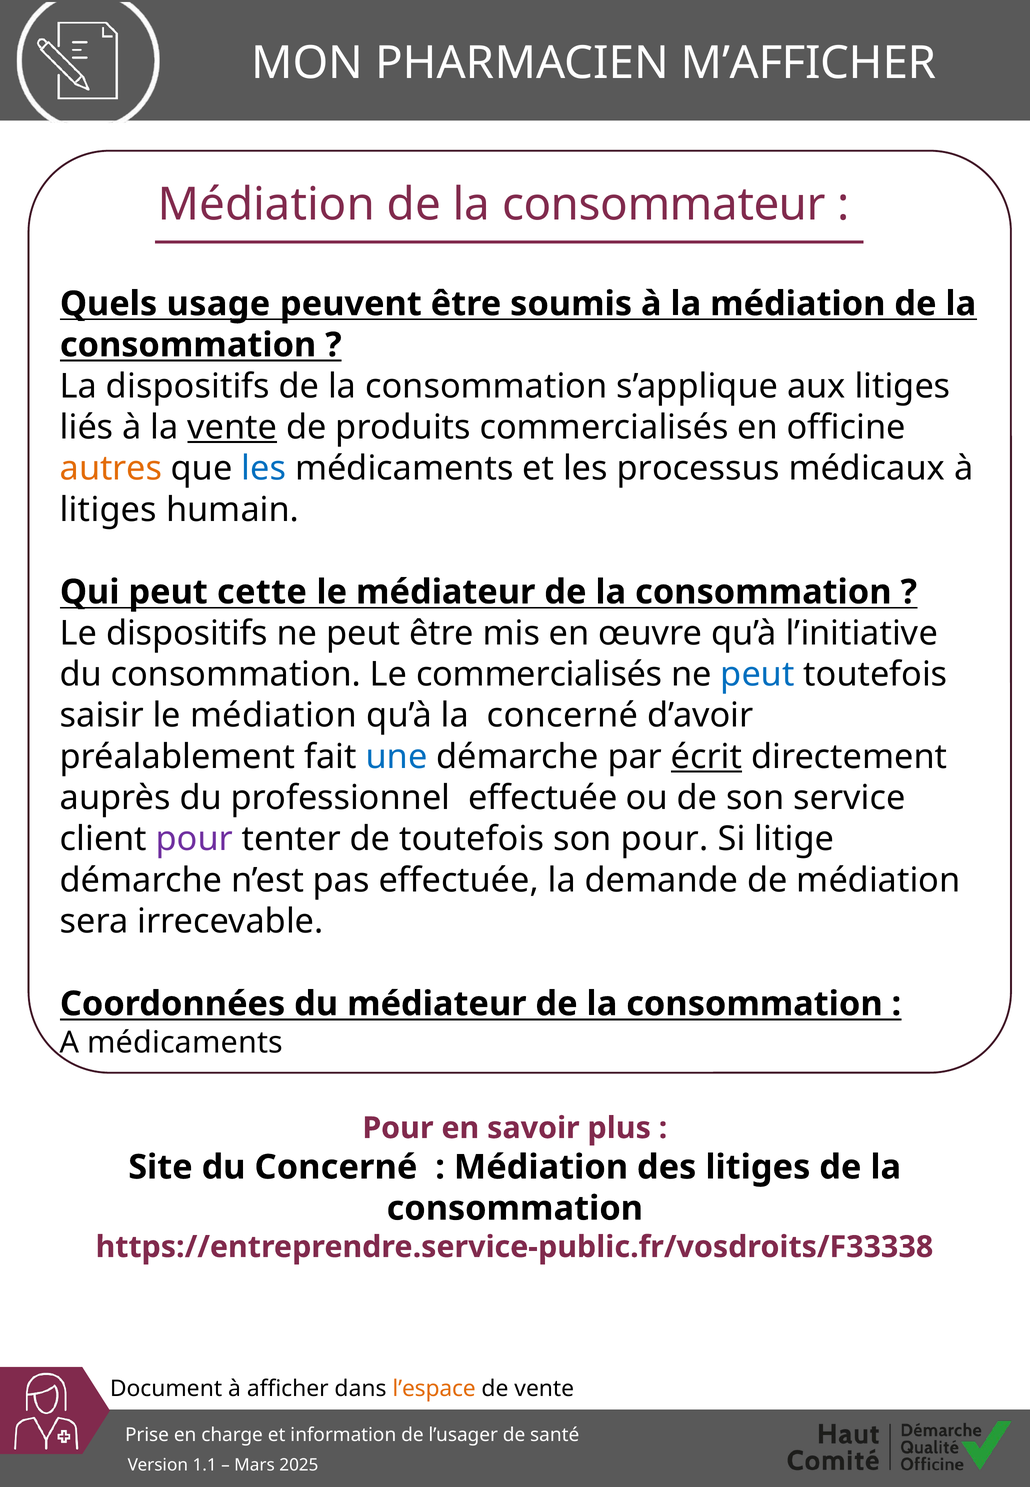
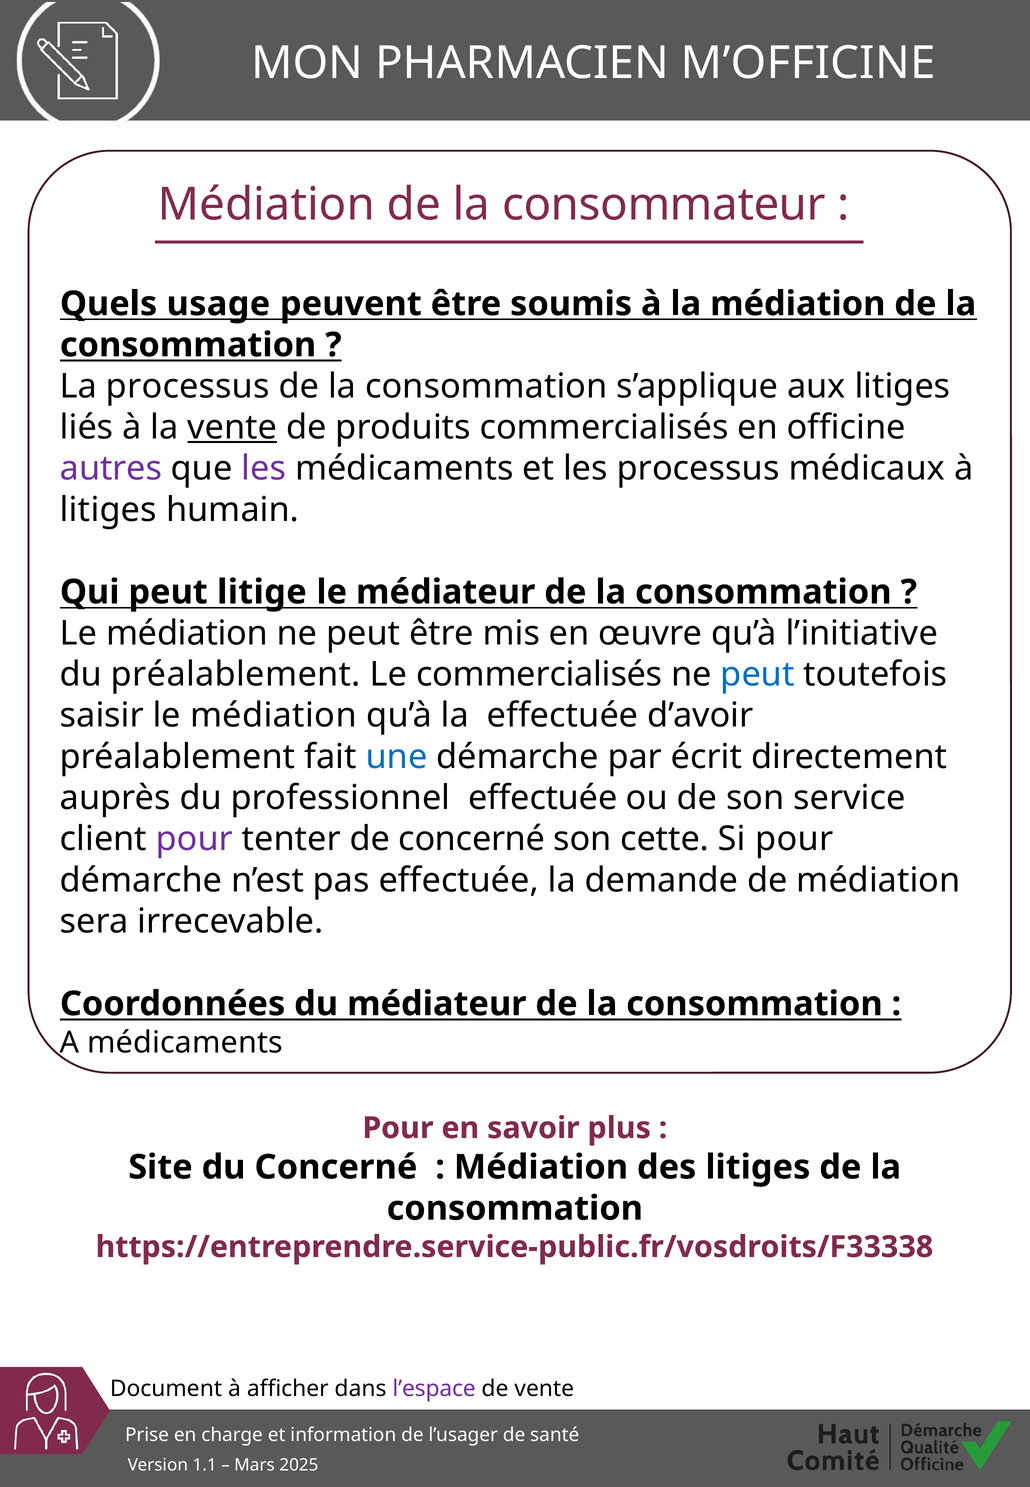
M’AFFICHER: M’AFFICHER -> M’OFFICINE
La dispositifs: dispositifs -> processus
autres colour: orange -> purple
les at (264, 469) colour: blue -> purple
cette: cette -> litige
dispositifs at (187, 634): dispositifs -> médiation
du consommation: consommation -> préalablement
la concerné: concerné -> effectuée
écrit underline: present -> none
de toutefois: toutefois -> concerné
son pour: pour -> cette
Si litige: litige -> pour
l’espace colour: orange -> purple
